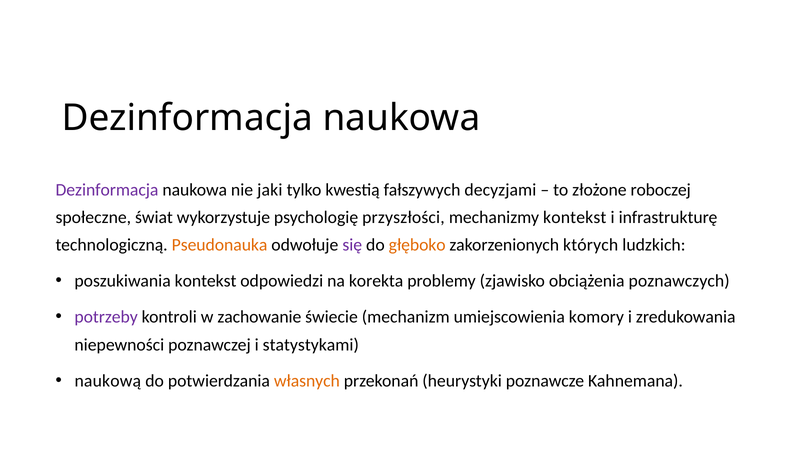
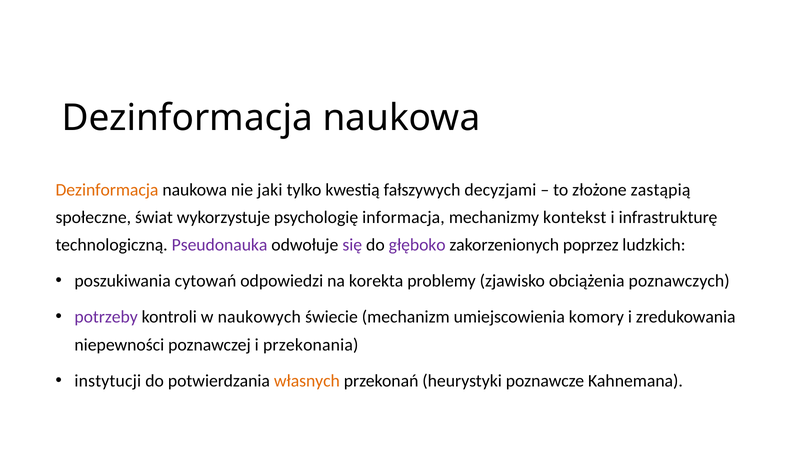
Dezinformacja at (107, 190) colour: purple -> orange
roboczej: roboczej -> zastąpią
przyszłości: przyszłości -> informacja
Pseudonauka colour: orange -> purple
głęboko colour: orange -> purple
których: których -> poprzez
poszukiwania kontekst: kontekst -> cytowań
zachowanie: zachowanie -> naukowych
statystykami: statystykami -> przekonania
naukową: naukową -> instytucji
